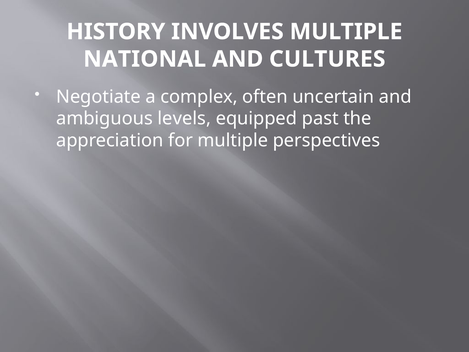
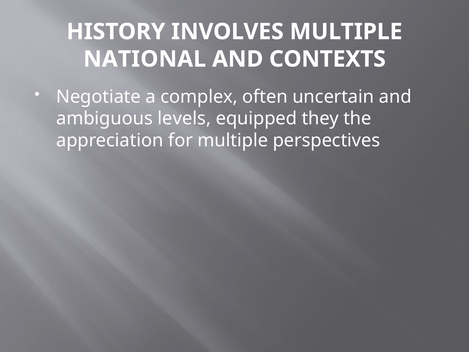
CULTURES: CULTURES -> CONTEXTS
past: past -> they
